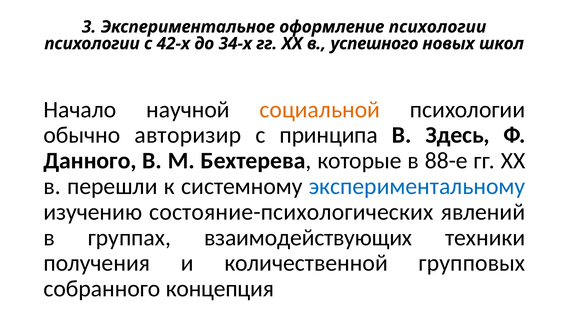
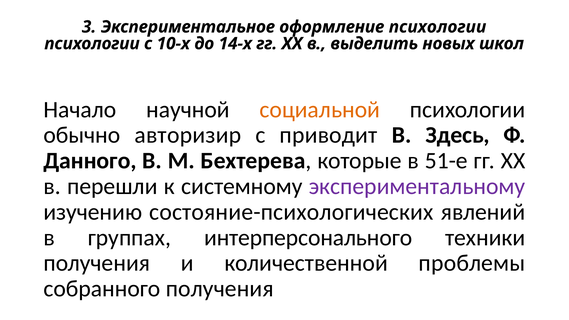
42-х: 42-х -> 10-х
34-х: 34-х -> 14-х
успешного: успешного -> выделить
принципа: принципа -> приводит
88-е: 88-е -> 51-е
экспериментальному colour: blue -> purple
взаимодействующих: взаимодействующих -> интерперсонального
групповых: групповых -> проблемы
собранного концепция: концепция -> получения
